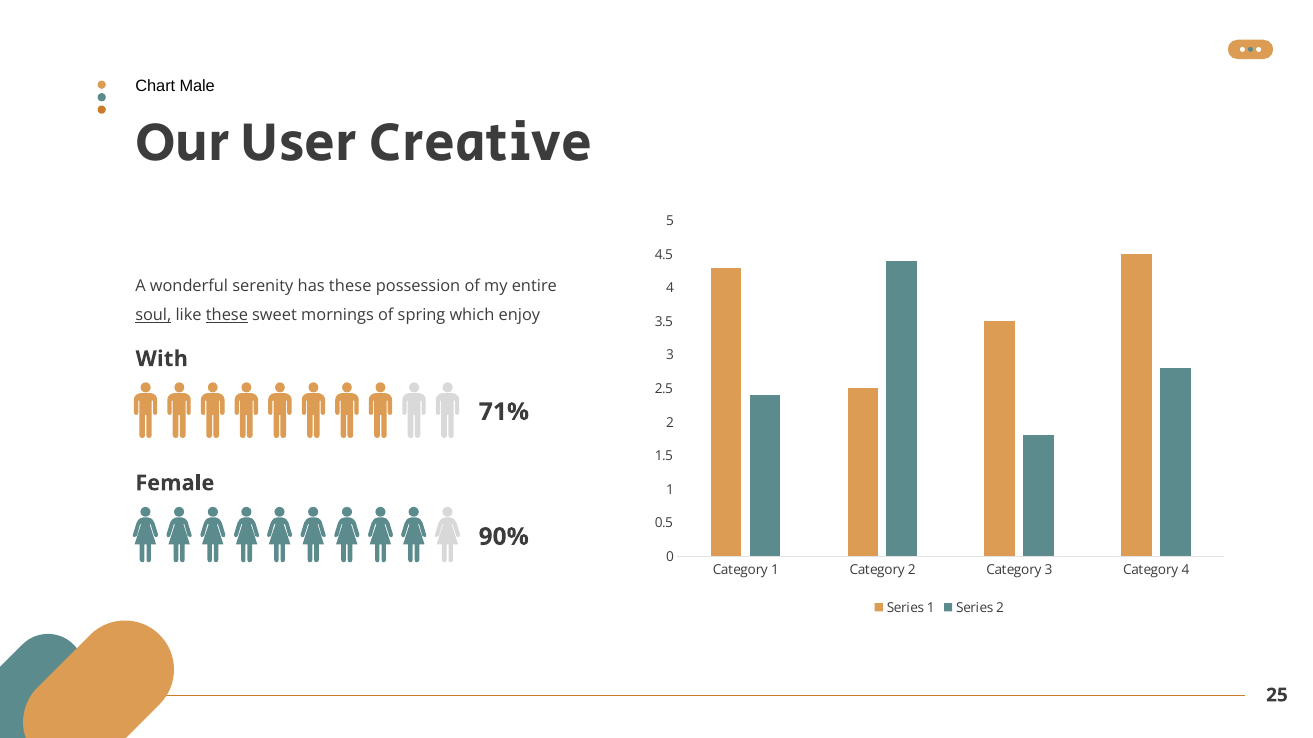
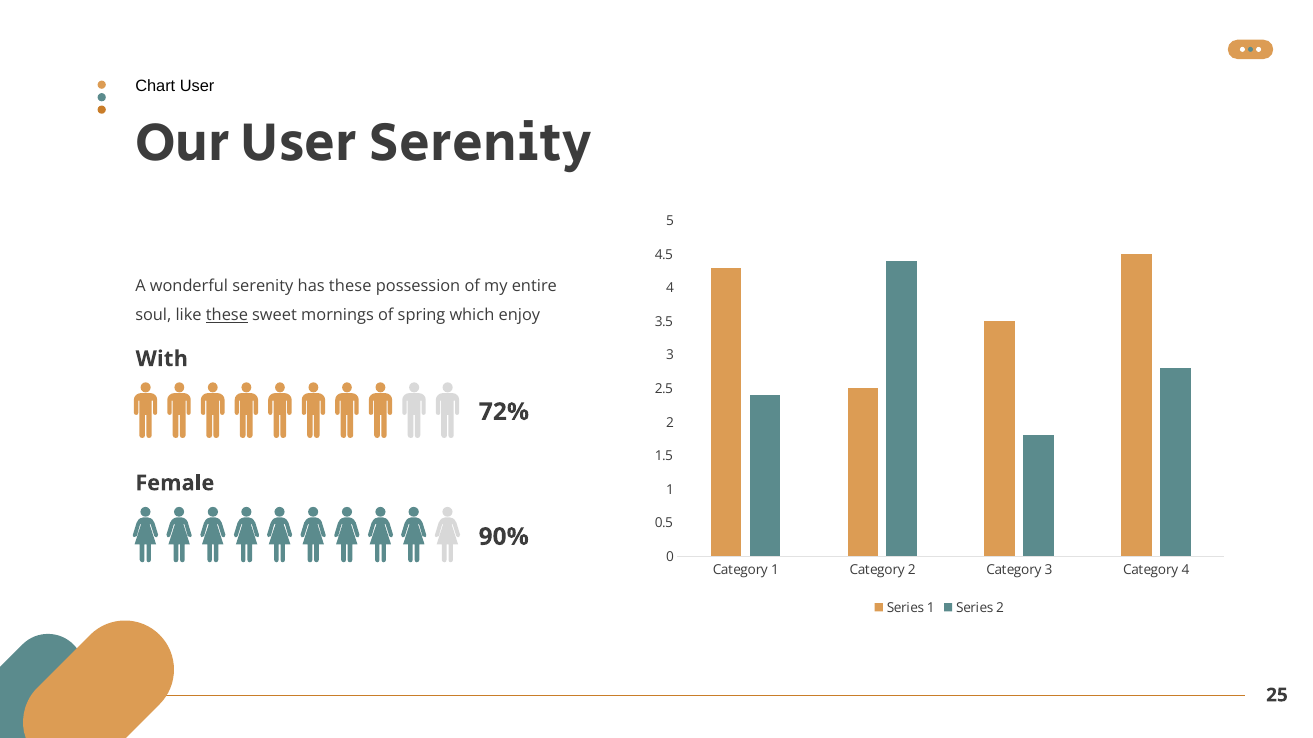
Chart Male: Male -> User
User Creative: Creative -> Serenity
soul underline: present -> none
71%: 71% -> 72%
